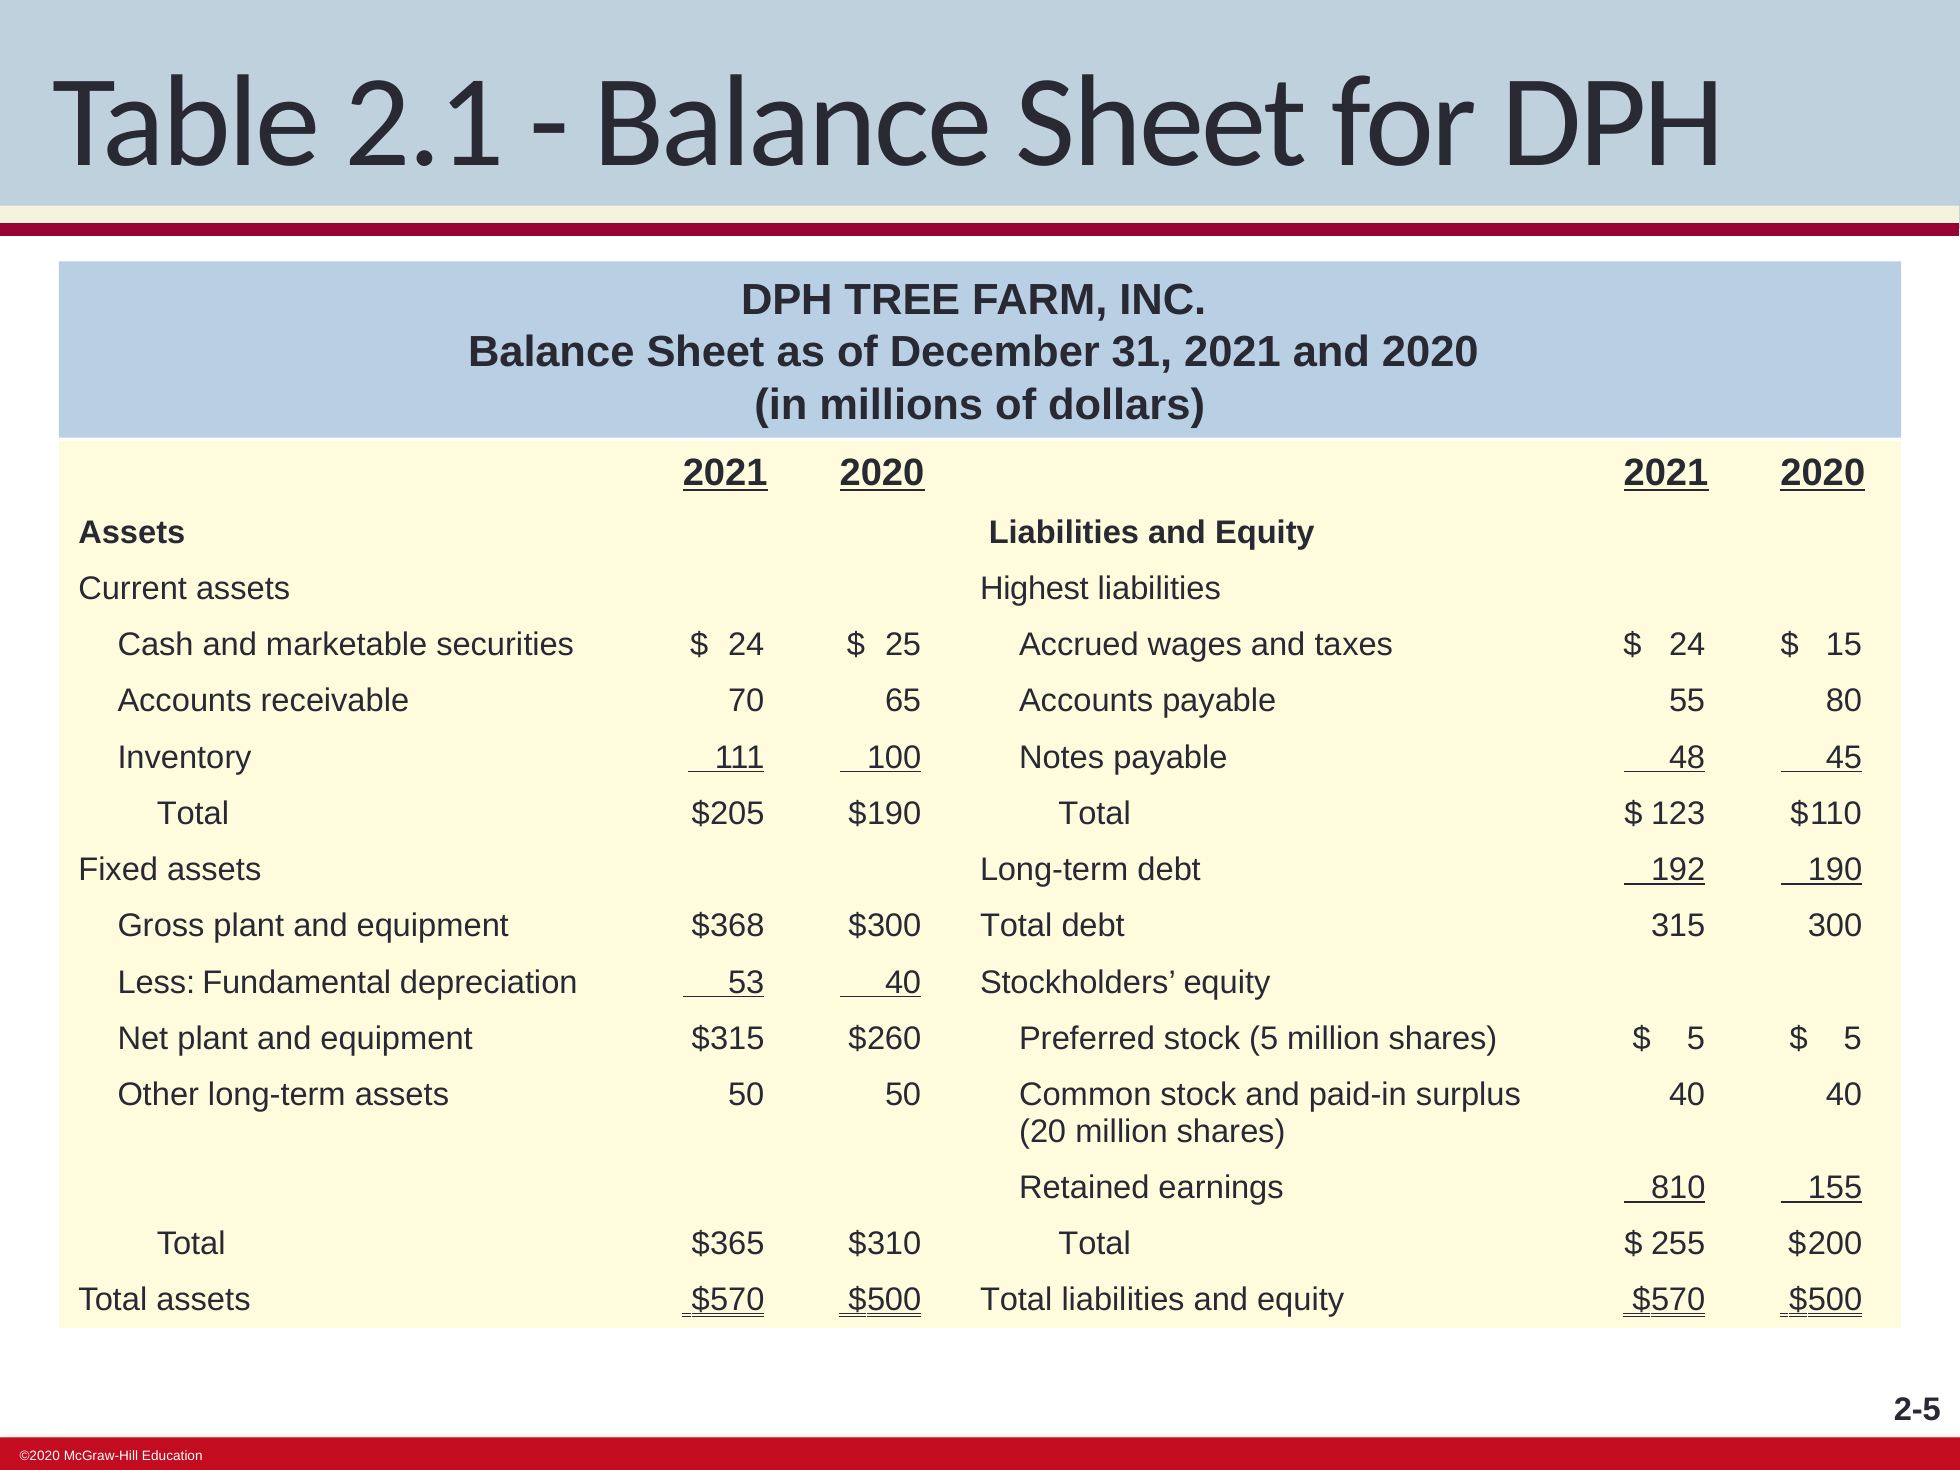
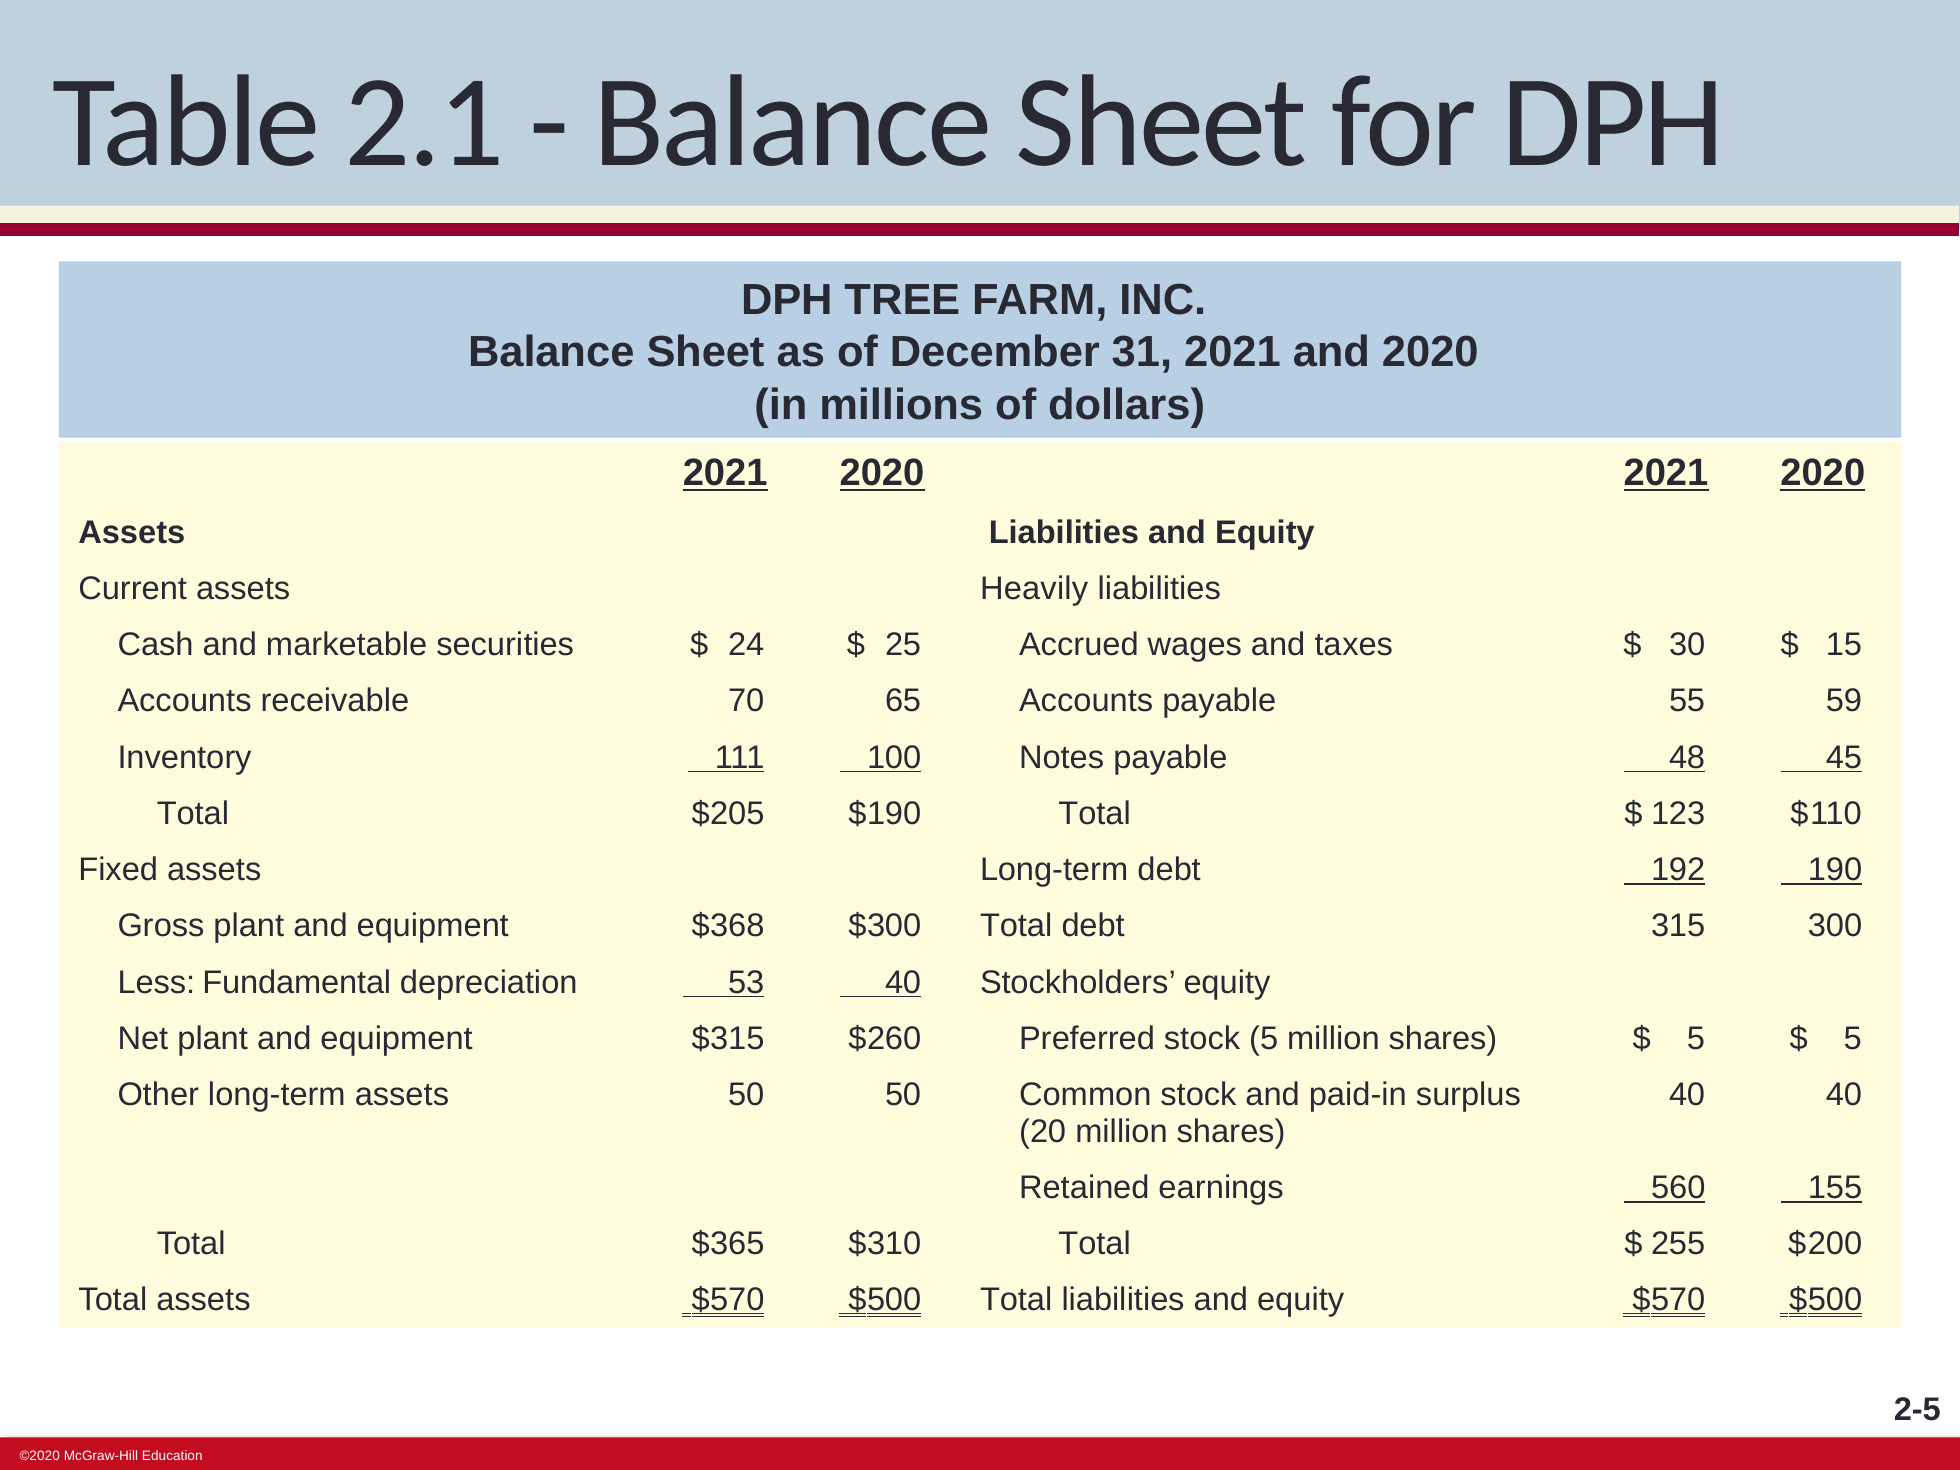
Highest: Highest -> Heavily
24 at (1687, 645): 24 -> 30
80: 80 -> 59
810: 810 -> 560
